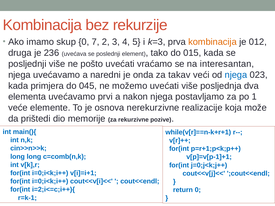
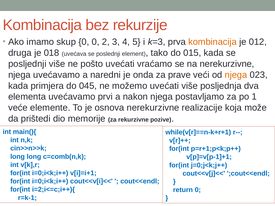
0 7: 7 -> 0
236: 236 -> 018
na interesantan: interesantan -> nerekurzivne
takav: takav -> prave
njega at (236, 75) colour: blue -> orange
